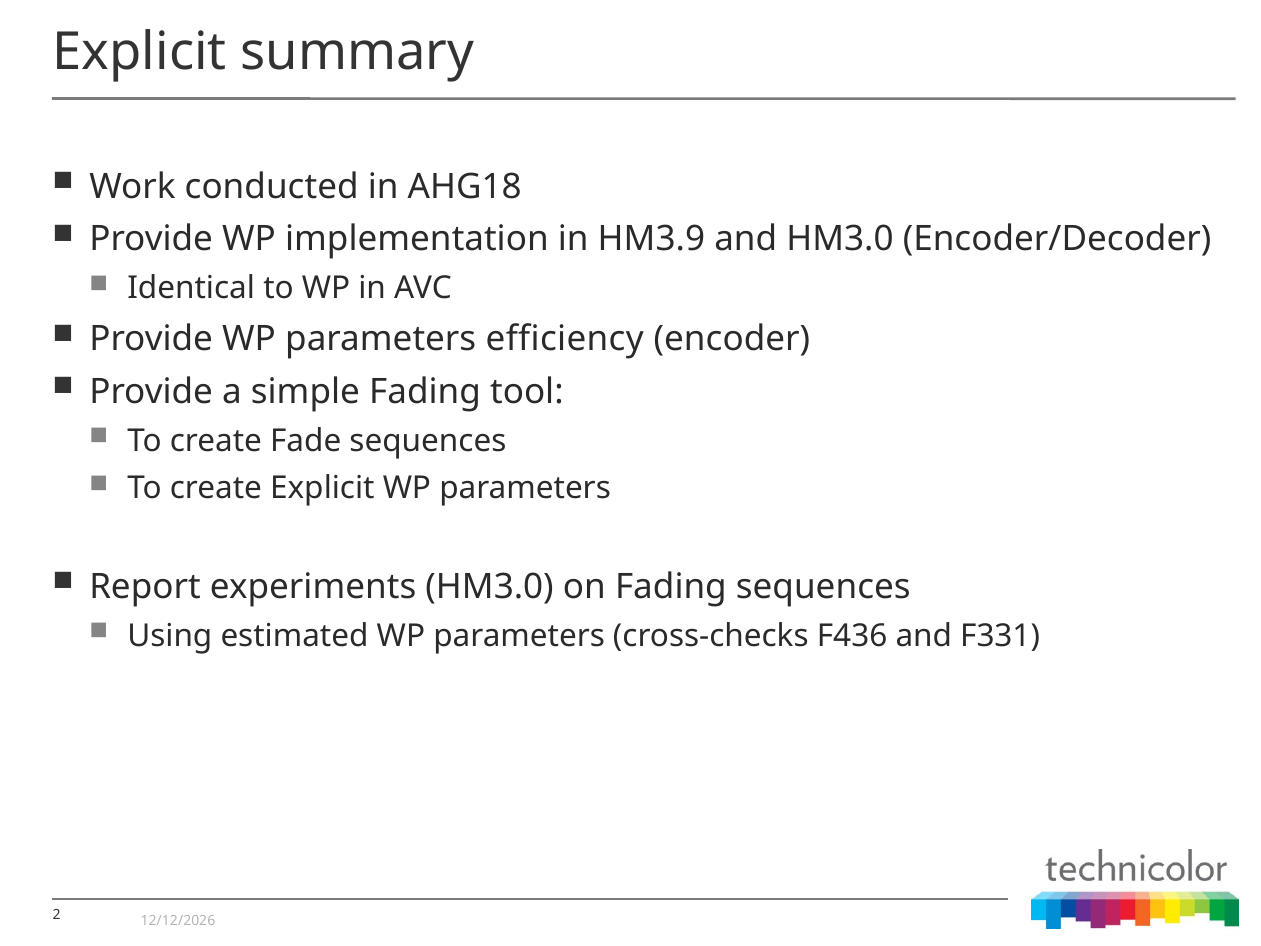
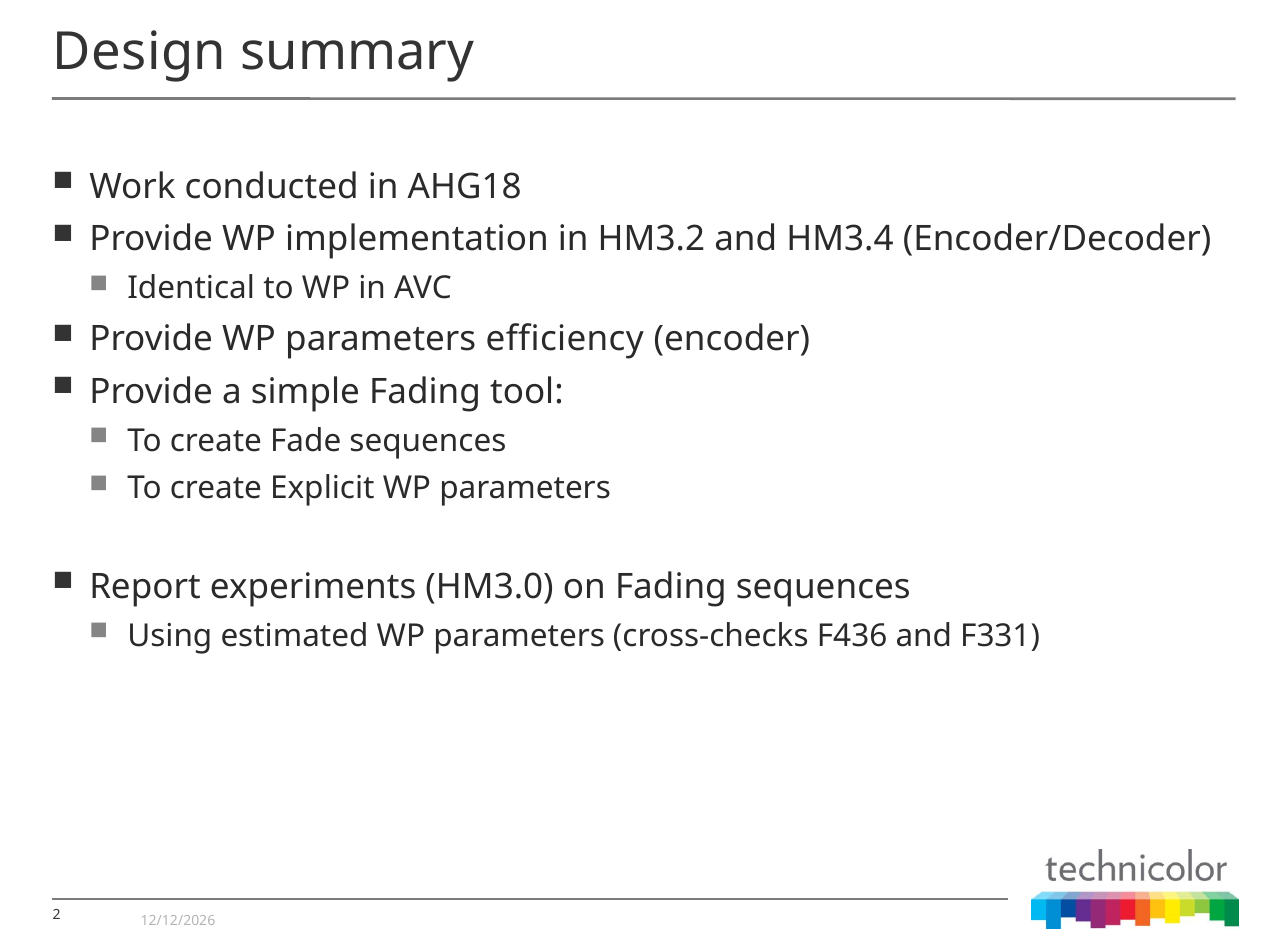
Explicit at (140, 52): Explicit -> Design
HM3.9: HM3.9 -> HM3.2
and HM3.0: HM3.0 -> HM3.4
